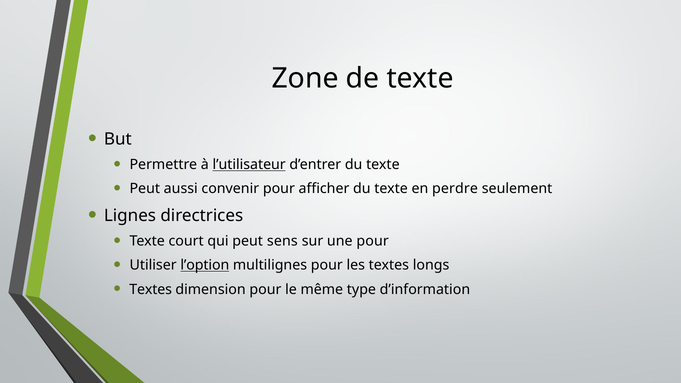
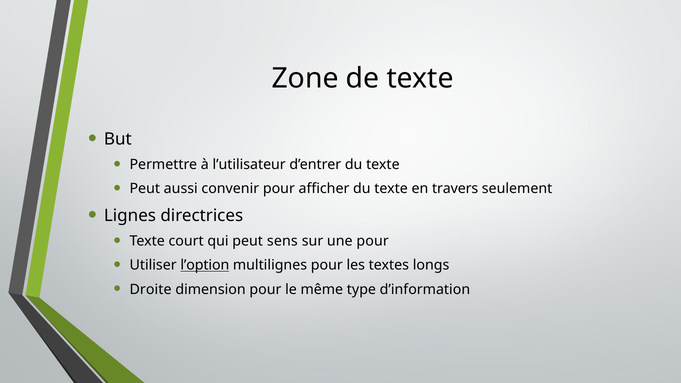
l’utilisateur underline: present -> none
perdre: perdre -> travers
Textes at (151, 289): Textes -> Droite
